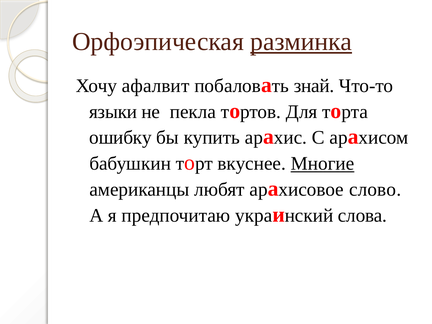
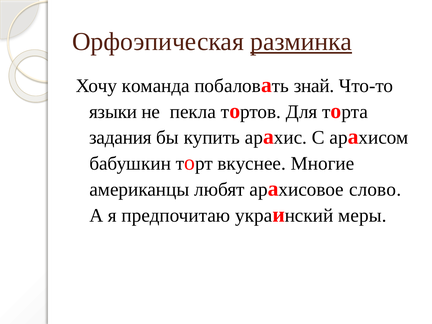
афалвит: афалвит -> команда
ошибку: ошибку -> задания
Многие underline: present -> none
слова: слова -> меры
